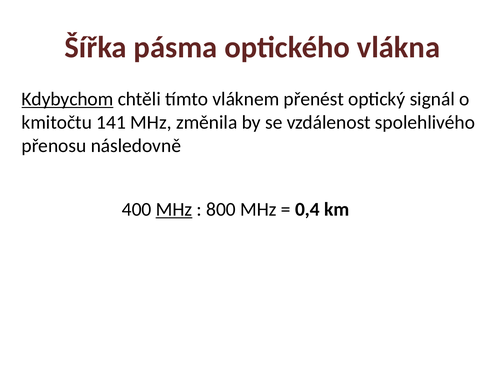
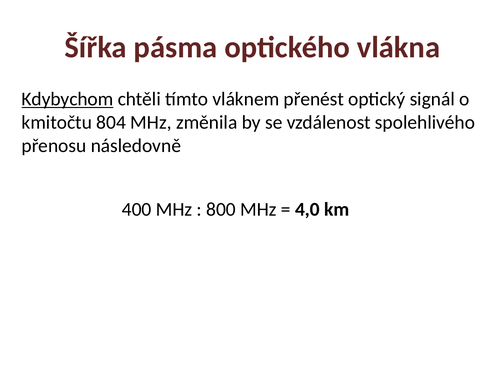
141: 141 -> 804
MHz at (174, 209) underline: present -> none
0,4: 0,4 -> 4,0
